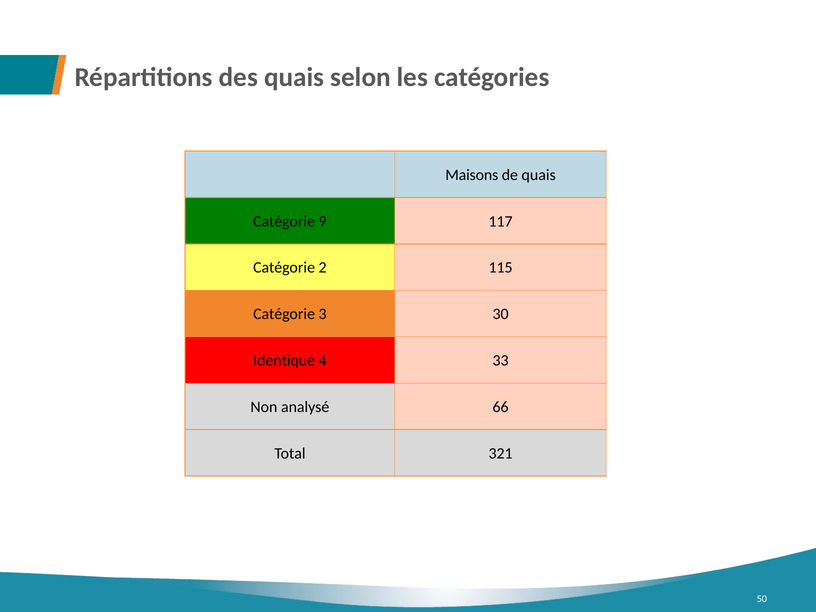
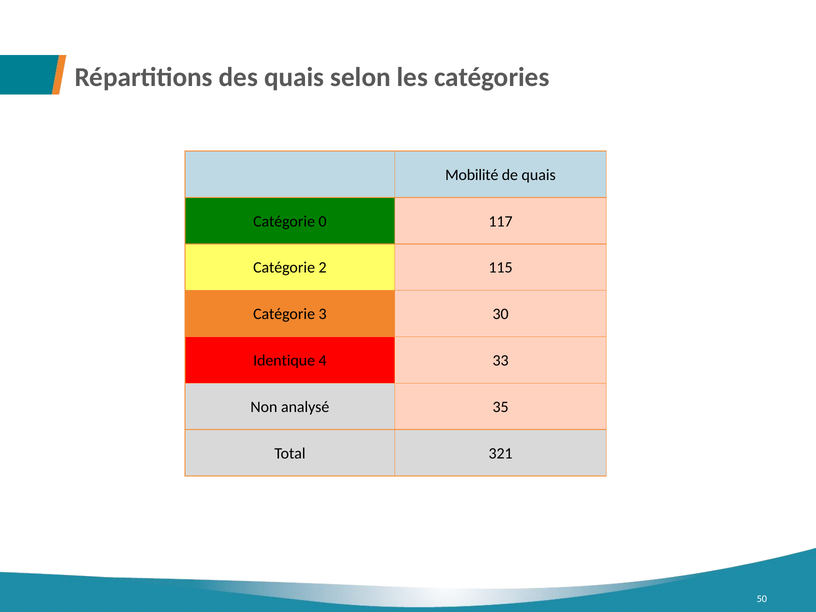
Maisons: Maisons -> Mobilité
9: 9 -> 0
66: 66 -> 35
